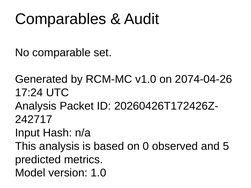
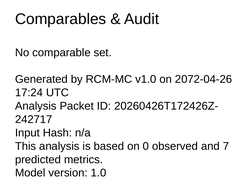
2074-04-26: 2074-04-26 -> 2072-04-26
5: 5 -> 7
